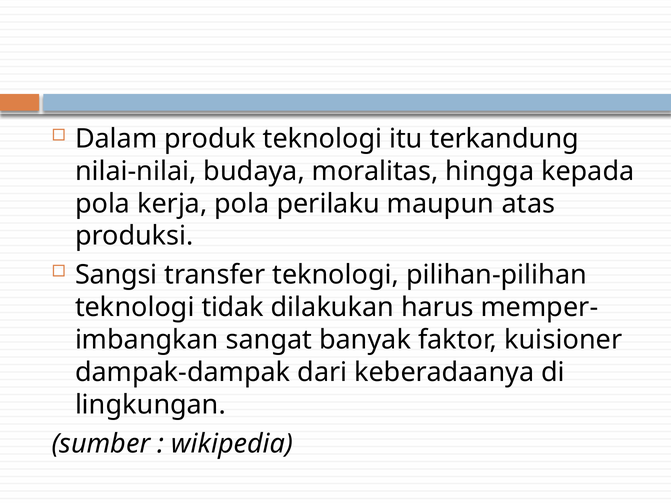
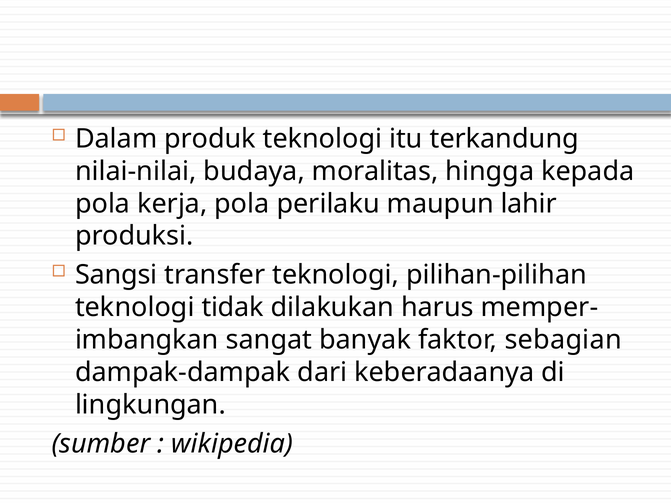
atas: atas -> lahir
kuisioner: kuisioner -> sebagian
